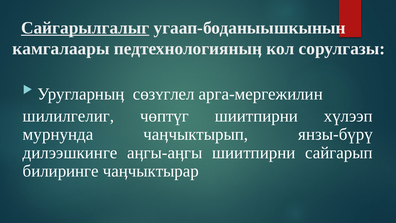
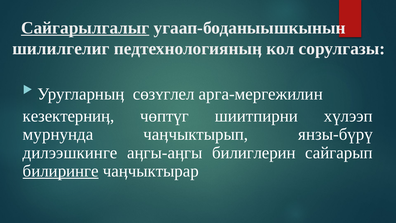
камгалаары: камгалаары -> шилилгелиг
шилилгелиг: шилилгелиг -> кезектерниӊ
аӊгы-аӊгы шиитпирни: шиитпирни -> билиглерин
билиринге underline: none -> present
